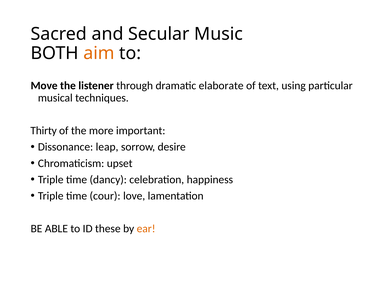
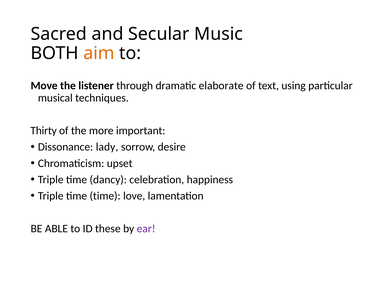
leap: leap -> lady
time cour: cour -> time
ear colour: orange -> purple
